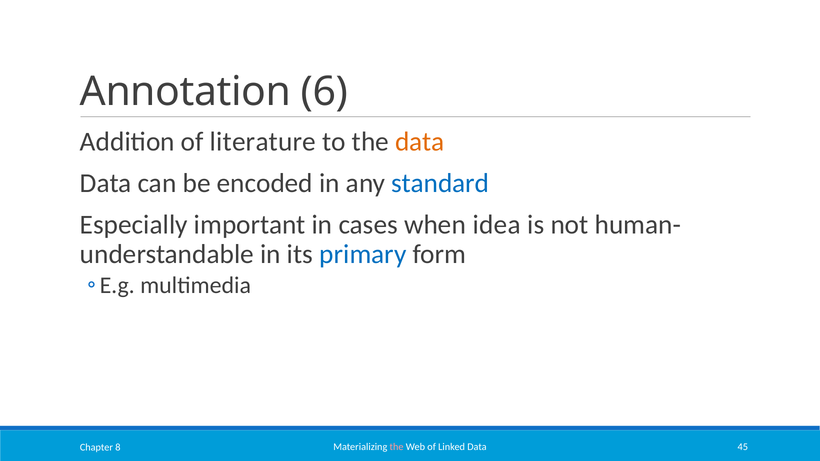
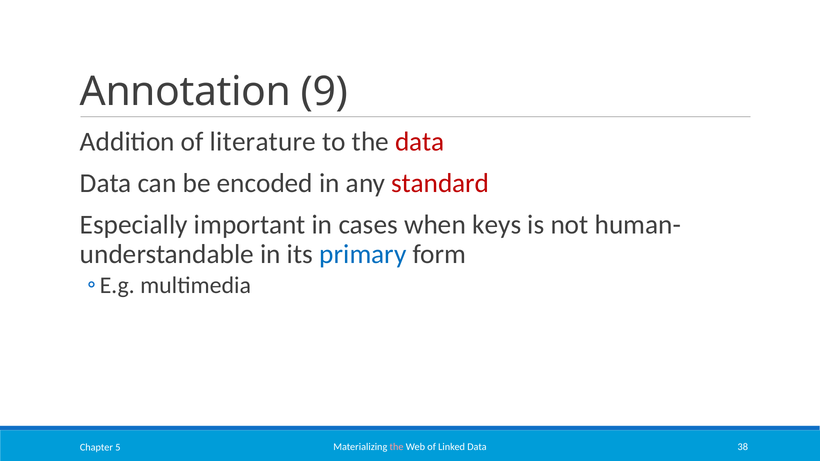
6: 6 -> 9
data at (420, 142) colour: orange -> red
standard colour: blue -> red
idea: idea -> keys
45: 45 -> 38
8: 8 -> 5
